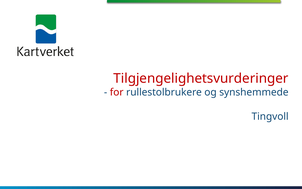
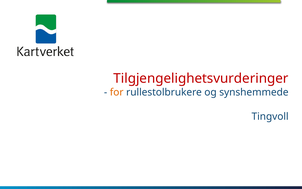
for colour: red -> orange
